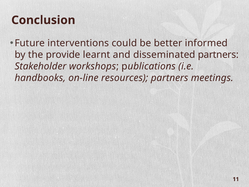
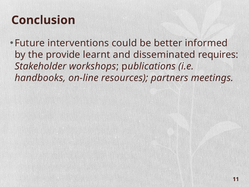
disseminated partners: partners -> requires
